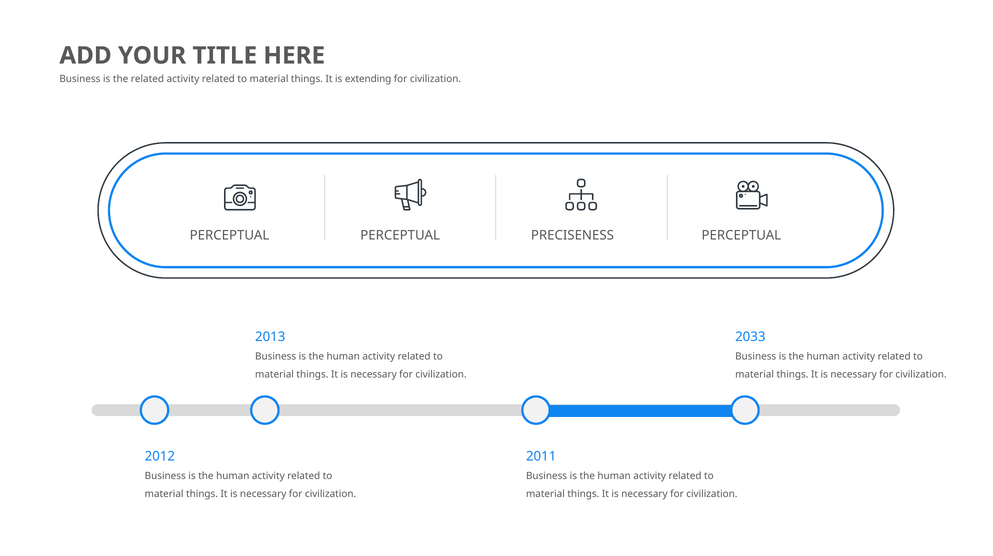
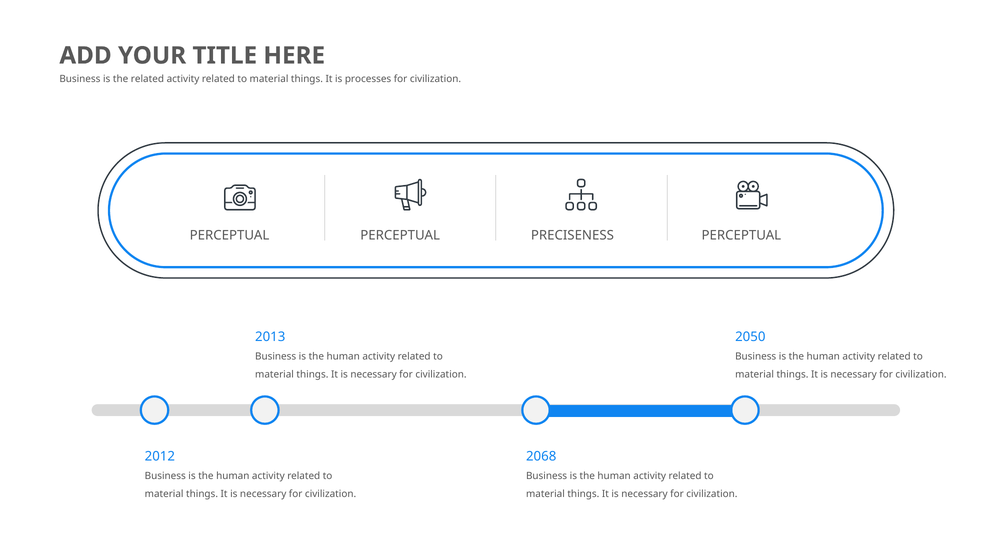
extending: extending -> processes
2033: 2033 -> 2050
2011: 2011 -> 2068
